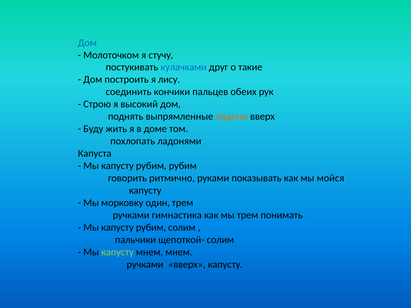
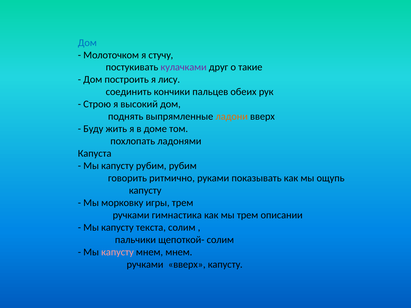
кулачками colour: blue -> purple
мойся: мойся -> ощупь
один: один -> игры
понимать: понимать -> описании
рубим at (151, 228): рубим -> текста
капусту at (117, 252) colour: light green -> pink
